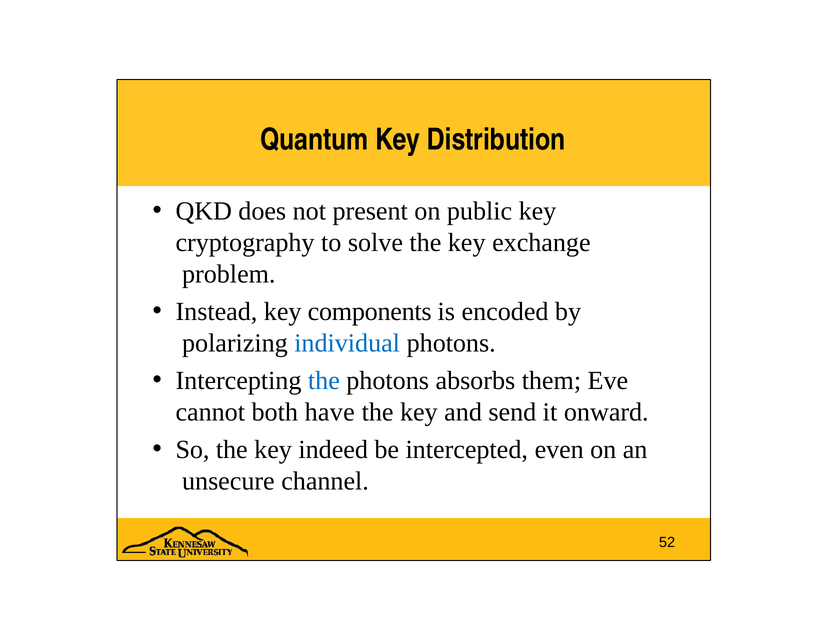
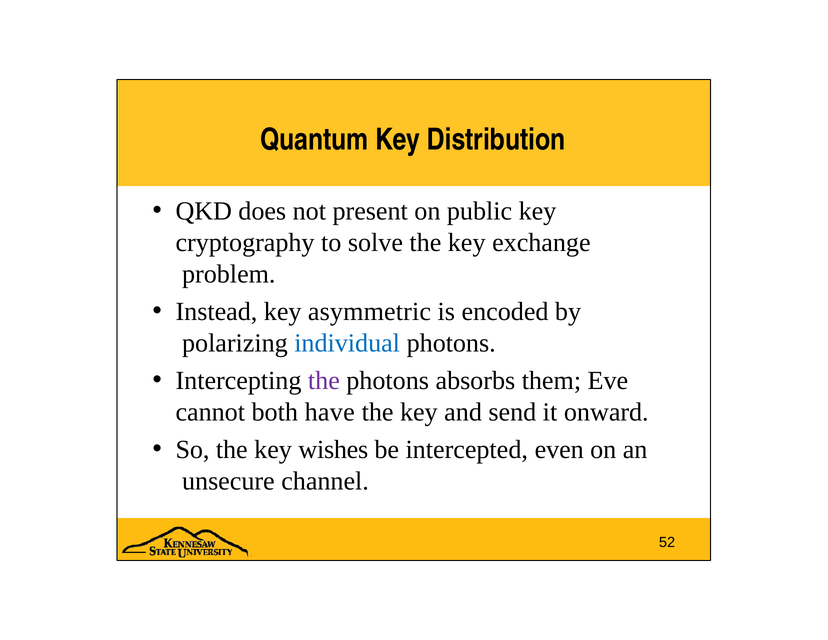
components: components -> asymmetric
the at (324, 380) colour: blue -> purple
indeed: indeed -> wishes
